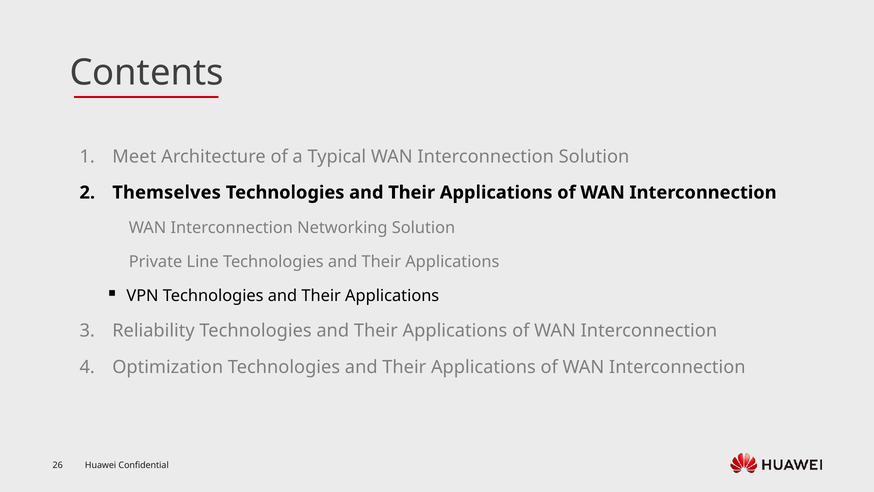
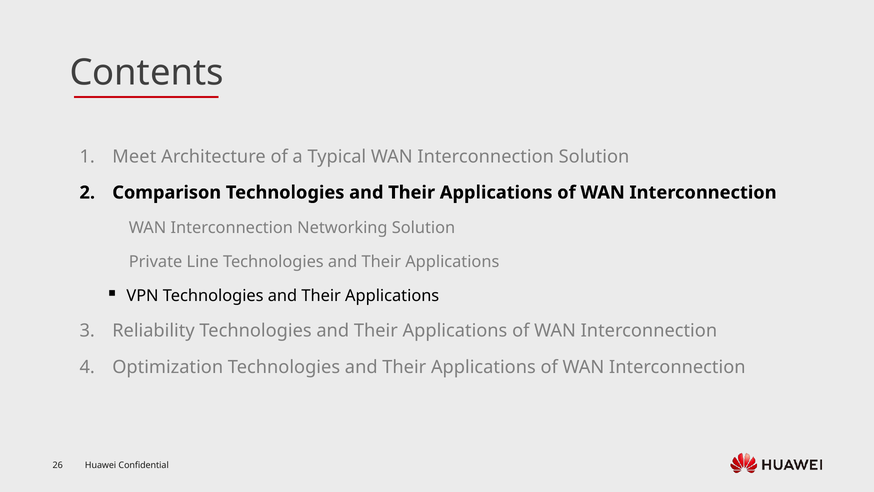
Themselves: Themselves -> Comparison
